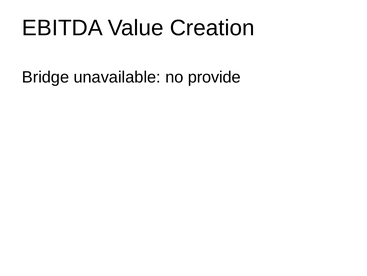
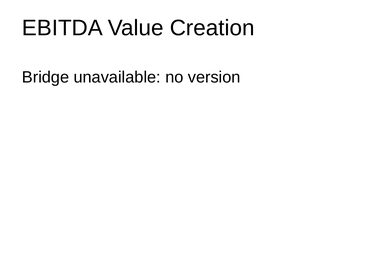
provide: provide -> version
